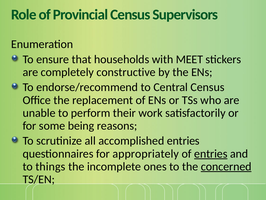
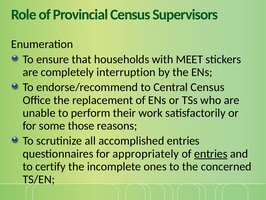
constructive: constructive -> interruption
being: being -> those
things: things -> certify
concerned underline: present -> none
